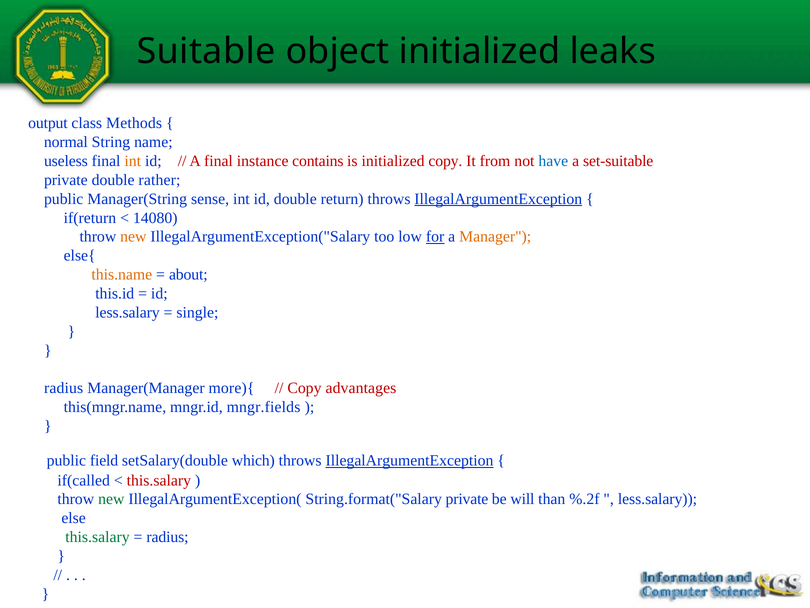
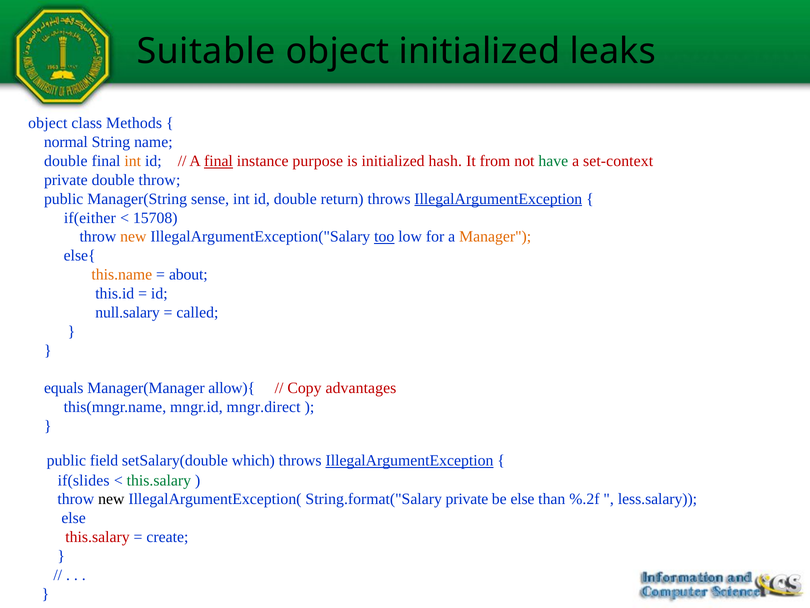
output at (48, 123): output -> object
useless at (66, 161): useless -> double
final at (218, 161) underline: none -> present
contains: contains -> purpose
initialized copy: copy -> hash
have colour: blue -> green
set-suitable: set-suitable -> set-context
double rather: rather -> throw
if(return: if(return -> if(either
14080: 14080 -> 15708
too underline: none -> present
for underline: present -> none
less.salary at (128, 312): less.salary -> null.salary
single: single -> called
radius at (64, 388): radius -> equals
more){: more){ -> allow){
mngr.fields: mngr.fields -> mngr.direct
if(called: if(called -> if(slides
this.salary at (159, 480) colour: red -> green
new at (111, 499) colour: green -> black
be will: will -> else
this.salary at (97, 537) colour: green -> red
radius at (167, 537): radius -> create
